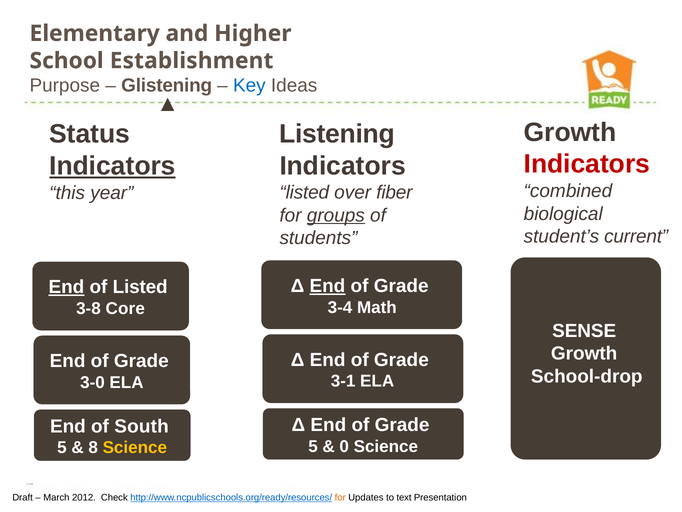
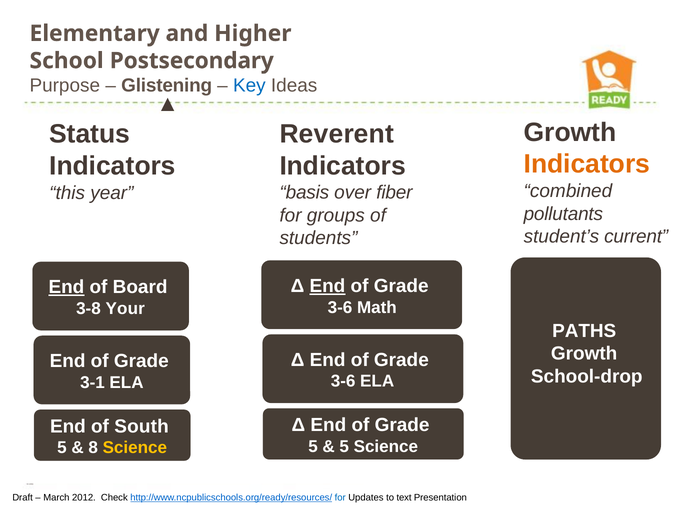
Establishment: Establishment -> Postsecondary
Listening: Listening -> Reverent
Indicators at (587, 164) colour: red -> orange
Indicators at (113, 166) underline: present -> none
listed at (304, 192): listed -> basis
biological: biological -> pollutants
groups underline: present -> none
of Listed: Listed -> Board
3-4 at (340, 307): 3-4 -> 3-6
Core: Core -> Your
SENSE: SENSE -> PATHS
3-1 at (343, 381): 3-1 -> 3-6
3-0: 3-0 -> 3-1
0 at (344, 446): 0 -> 5
for at (340, 497) colour: orange -> blue
